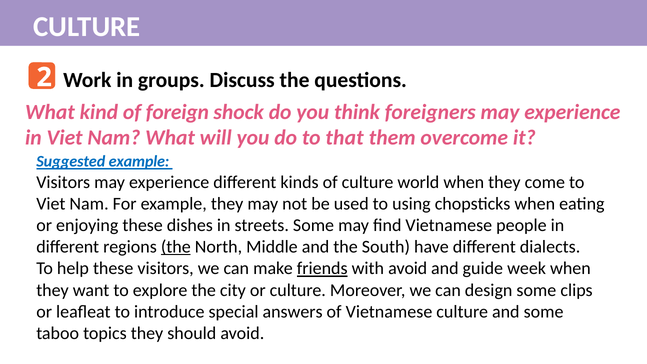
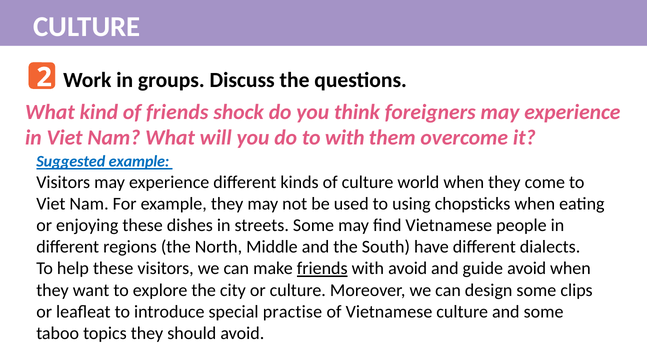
of foreign: foreign -> friends
to that: that -> with
the at (176, 247) underline: present -> none
guide week: week -> avoid
answers: answers -> practise
